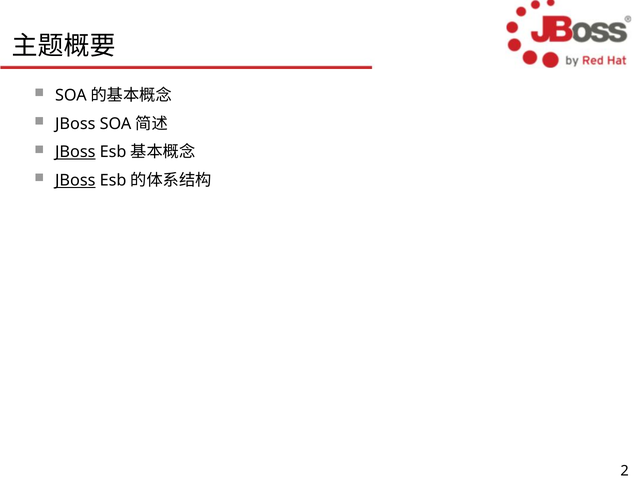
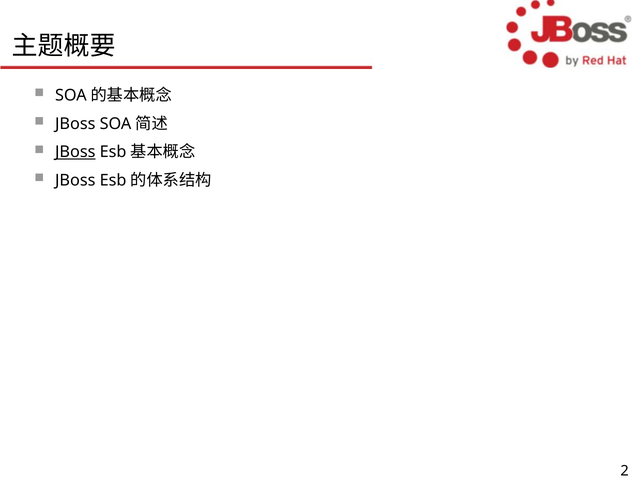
JBoss at (75, 180) underline: present -> none
